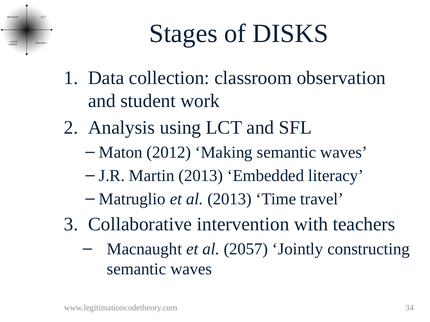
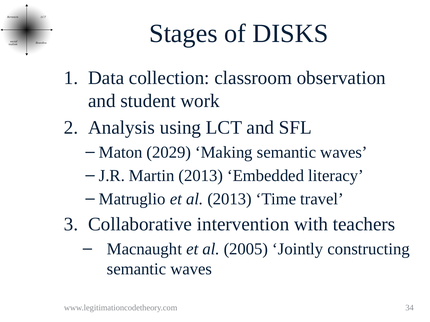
2012: 2012 -> 2029
2057: 2057 -> 2005
